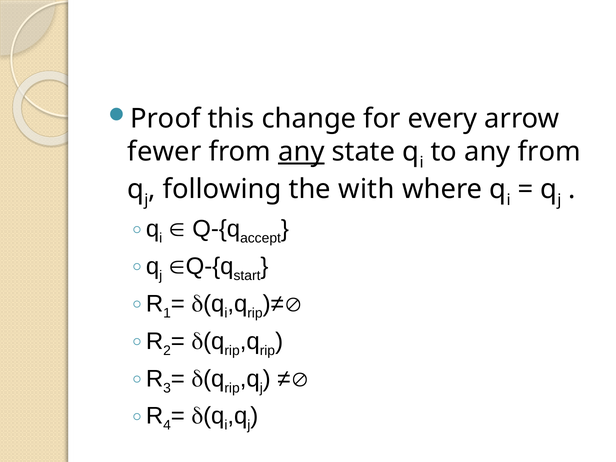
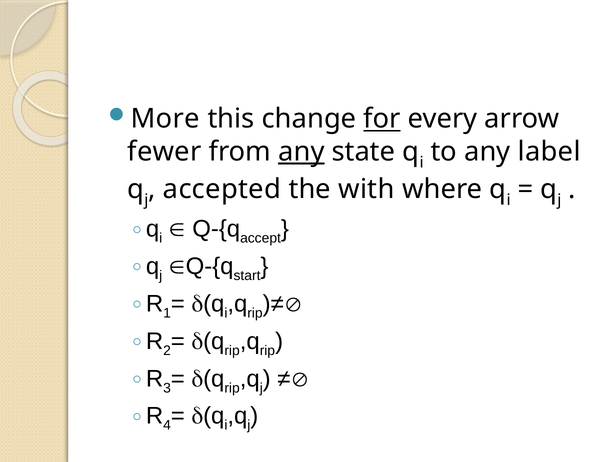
Proof: Proof -> More
for underline: none -> present
any from: from -> label
following: following -> accepted
